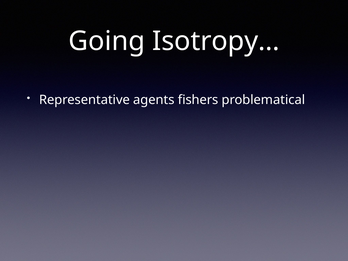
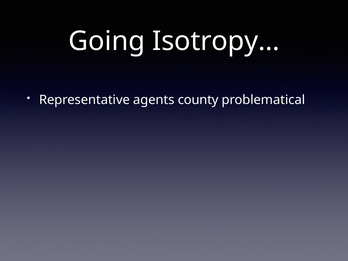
fishers: fishers -> county
